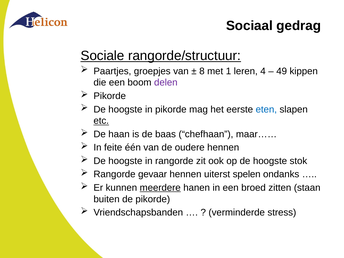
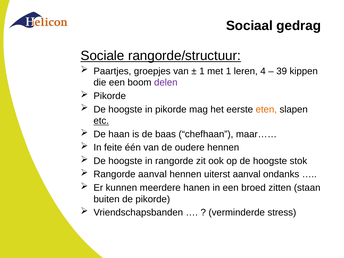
8 at (202, 71): 8 -> 1
49: 49 -> 39
eten colour: blue -> orange
Rangorde gevaar: gevaar -> aanval
uiterst spelen: spelen -> aanval
meerdere underline: present -> none
